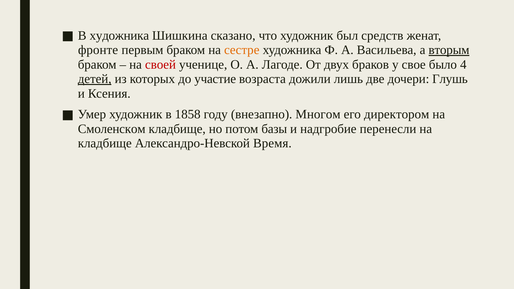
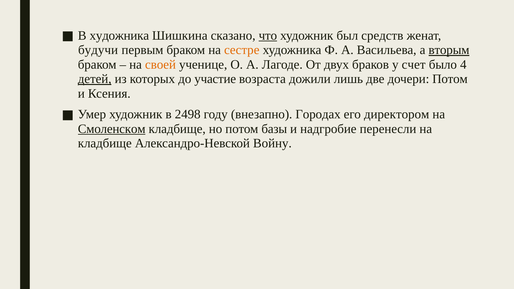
что underline: none -> present
фронте: фронте -> будучи
своей colour: red -> orange
свое: свое -> счет
дочери Глушь: Глушь -> Потом
1858: 1858 -> 2498
Многом: Многом -> Городах
Смоленском underline: none -> present
Время: Время -> Войну
